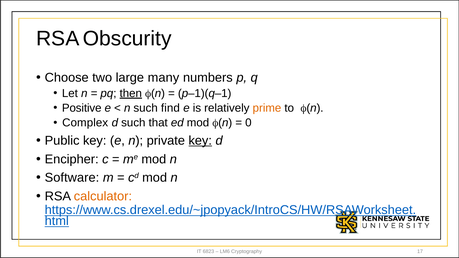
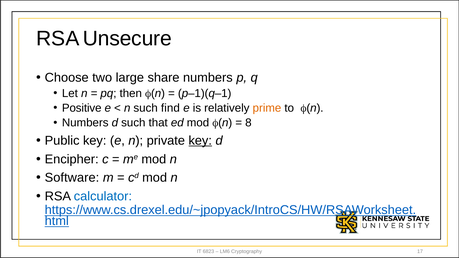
Obscurity: Obscurity -> Unsecure
many: many -> share
then underline: present -> none
Complex at (85, 123): Complex -> Numbers
0: 0 -> 8
calculator colour: orange -> blue
